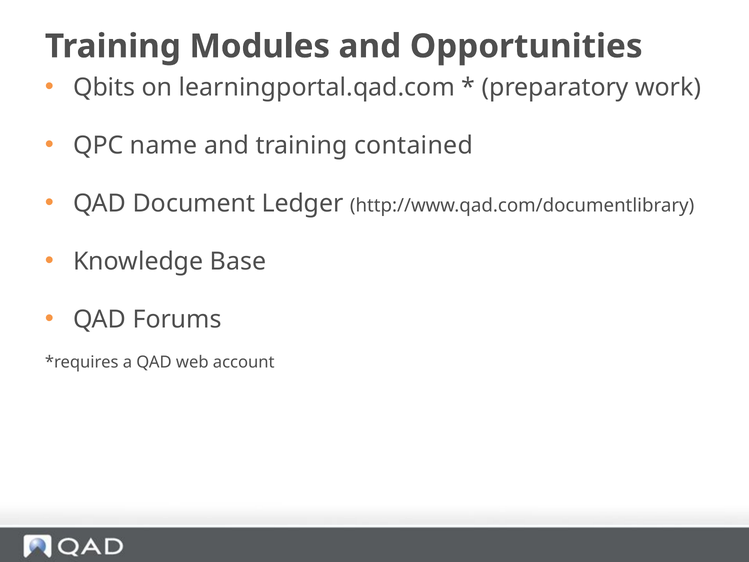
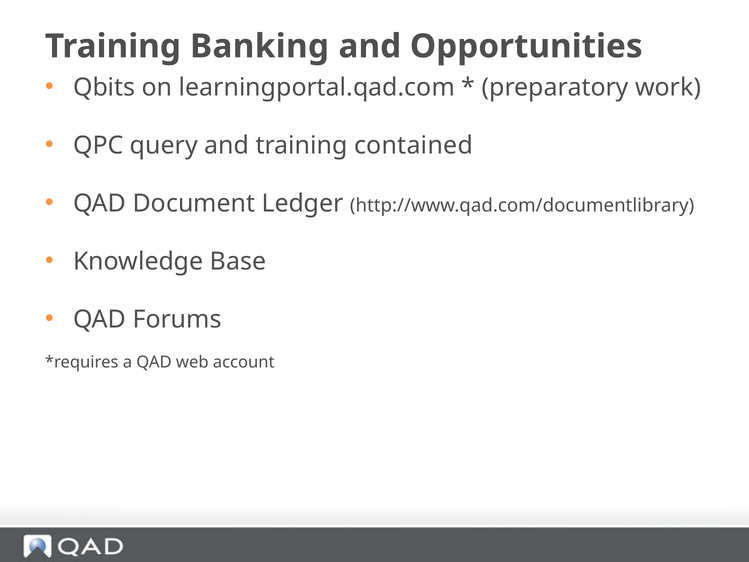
Modules: Modules -> Banking
name: name -> query
